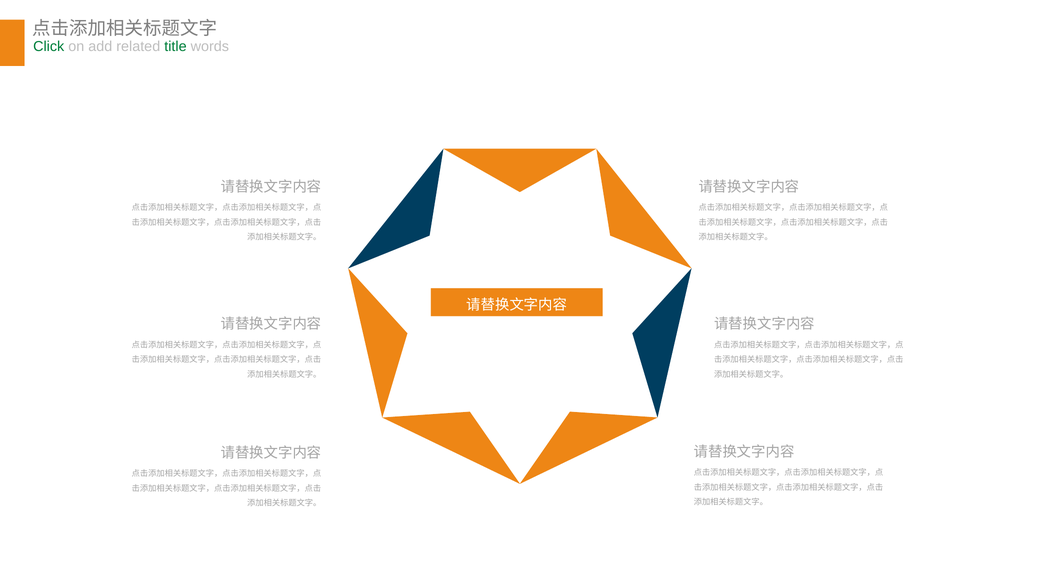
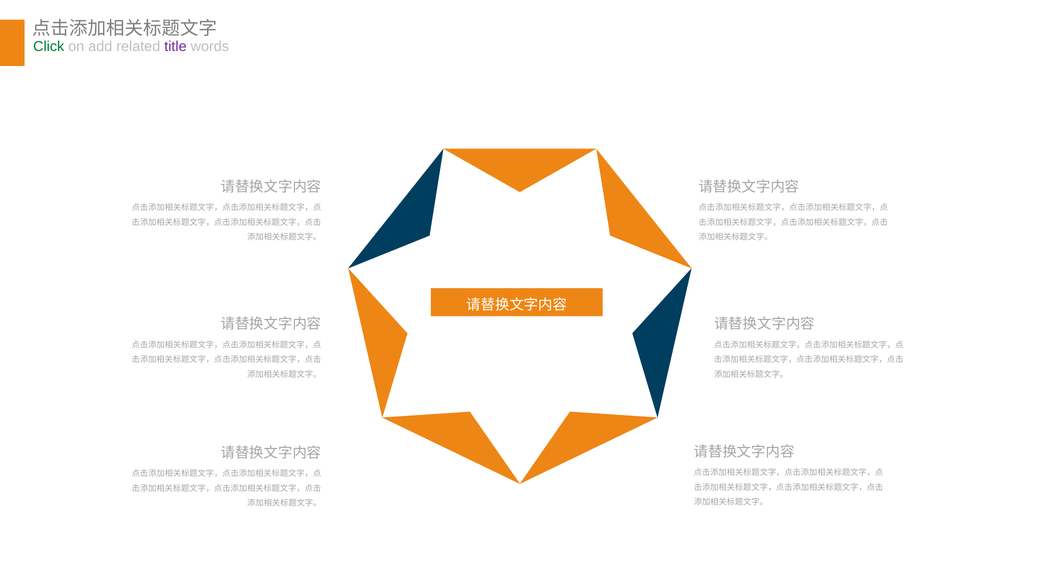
title colour: green -> purple
